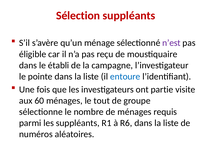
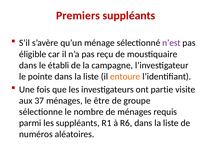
Sélection: Sélection -> Premiers
entoure colour: blue -> orange
60: 60 -> 37
tout: tout -> être
